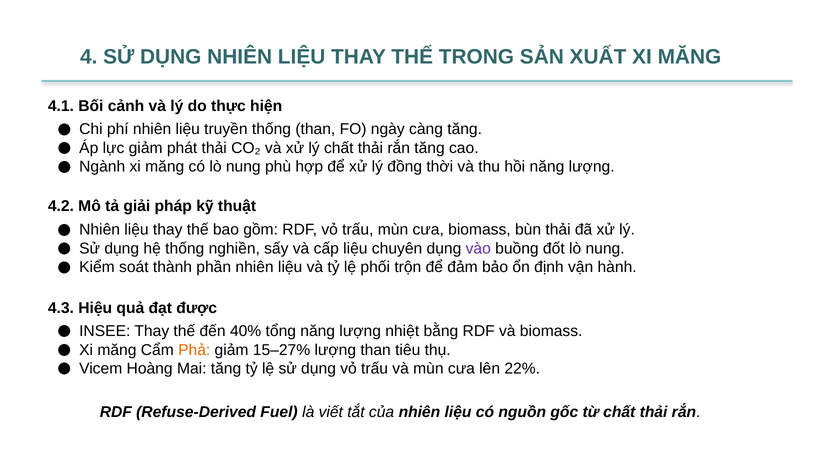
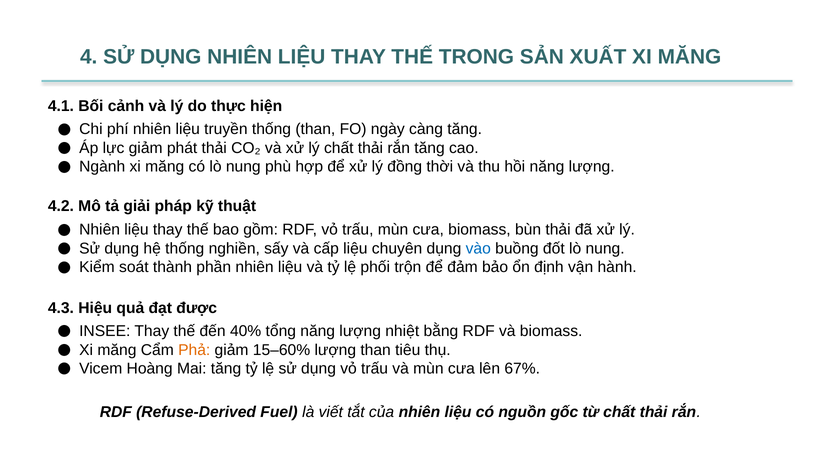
vào colour: purple -> blue
15–27%: 15–27% -> 15–60%
22%: 22% -> 67%
